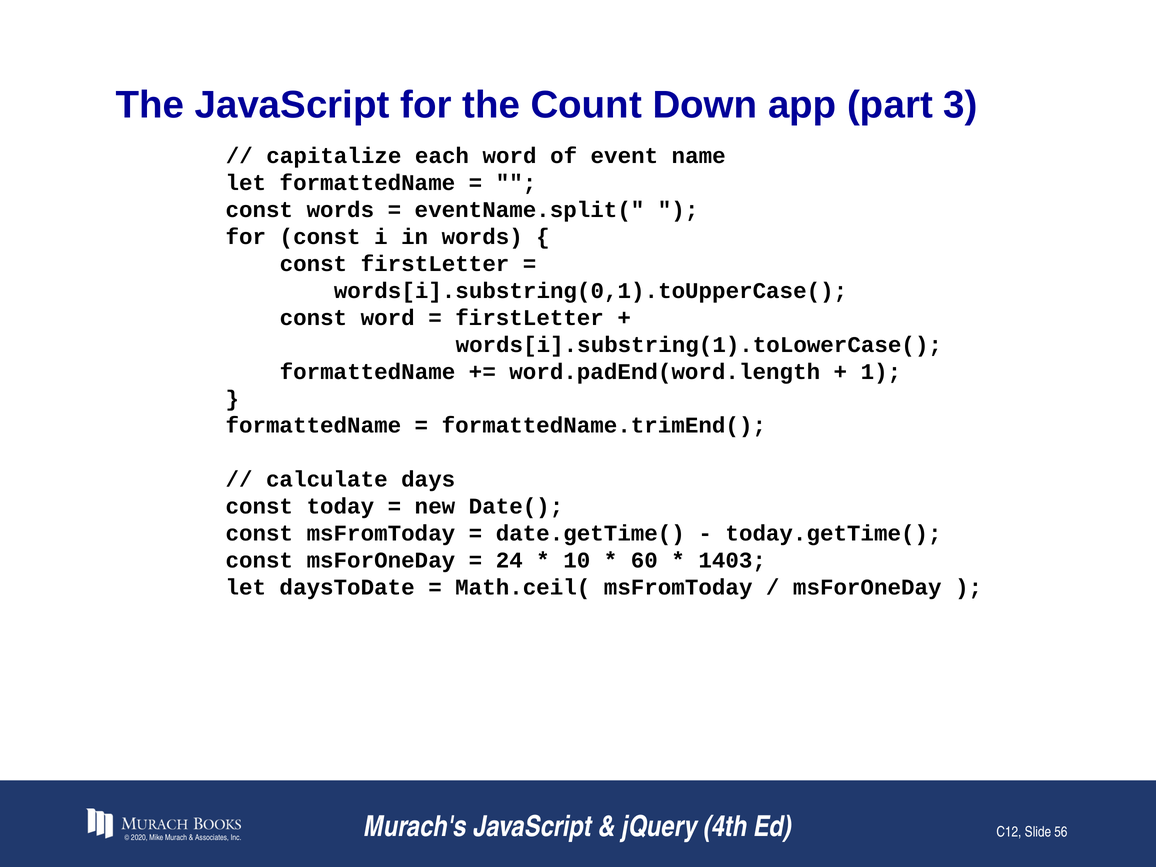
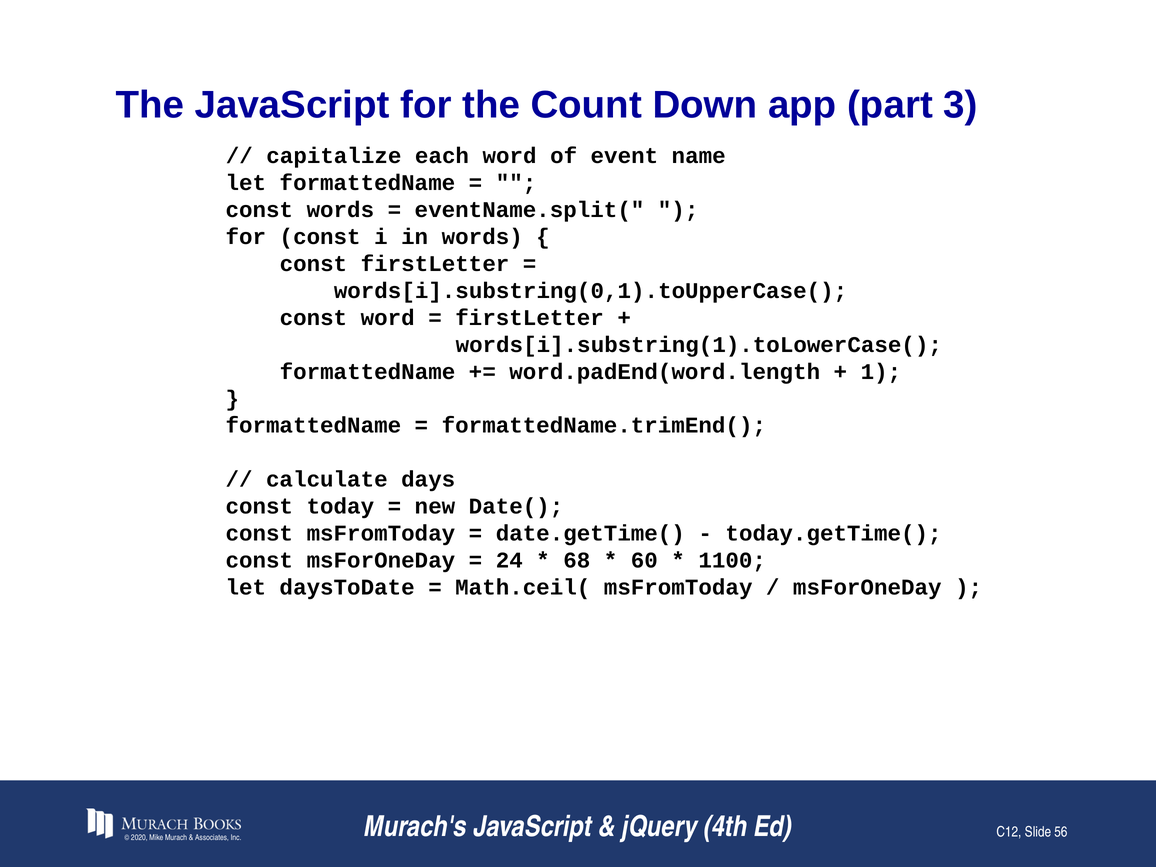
10: 10 -> 68
1403: 1403 -> 1100
